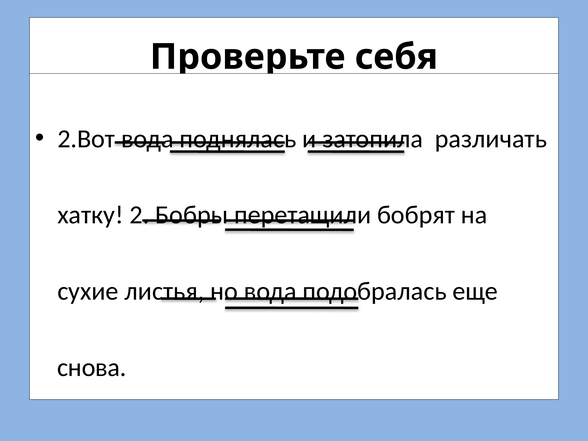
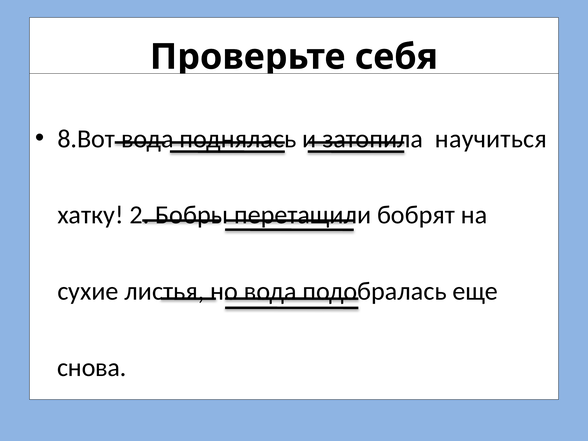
2.Вот: 2.Вот -> 8.Вот
различать: различать -> научиться
